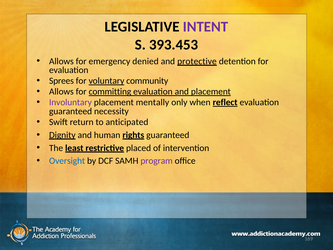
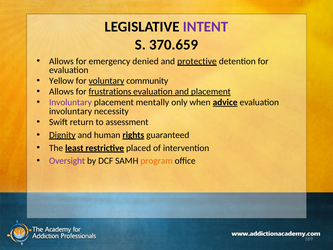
393.453: 393.453 -> 370.659
Sprees: Sprees -> Yellow
committing: committing -> frustrations
reflect: reflect -> advice
guaranteed at (71, 111): guaranteed -> involuntary
anticipated: anticipated -> assessment
Oversight colour: blue -> purple
program colour: purple -> orange
